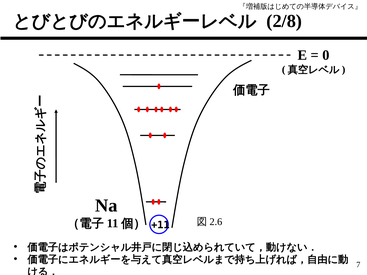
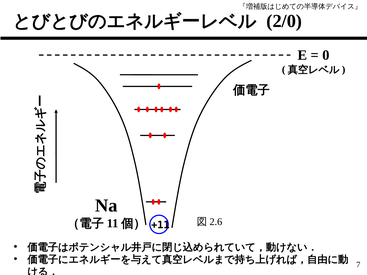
2/8: 2/8 -> 2/0
